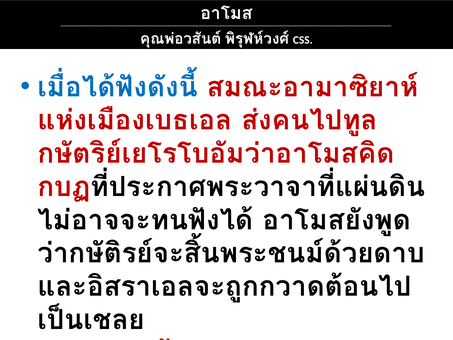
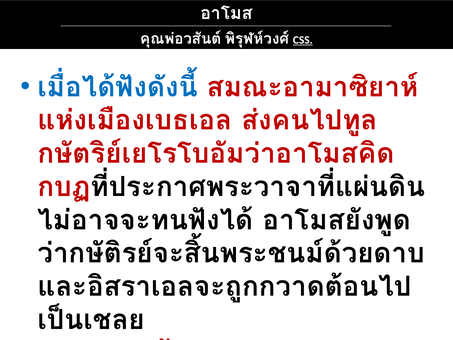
CSS underline: none -> present
